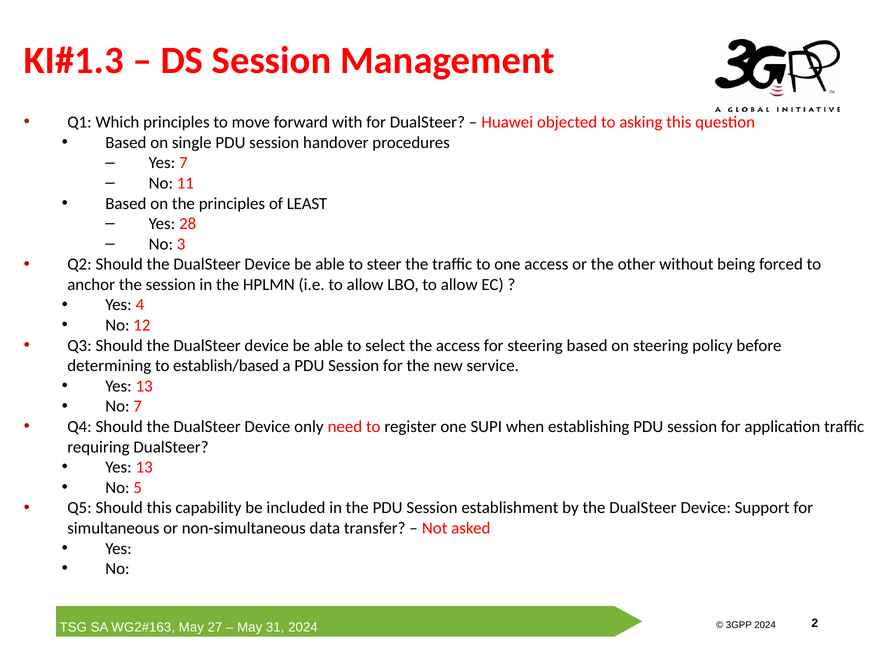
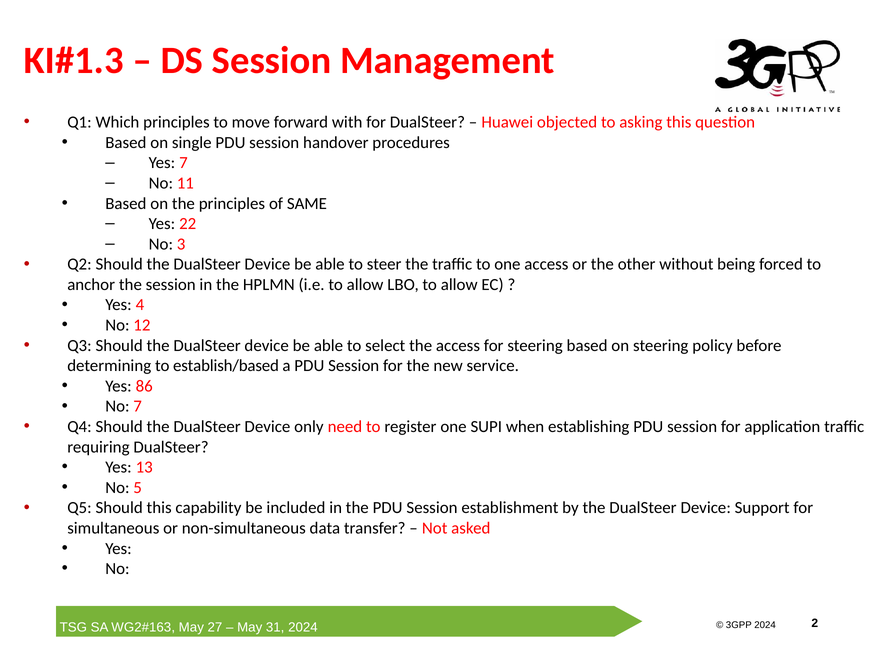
LEAST: LEAST -> SAME
28: 28 -> 22
13 at (144, 386): 13 -> 86
